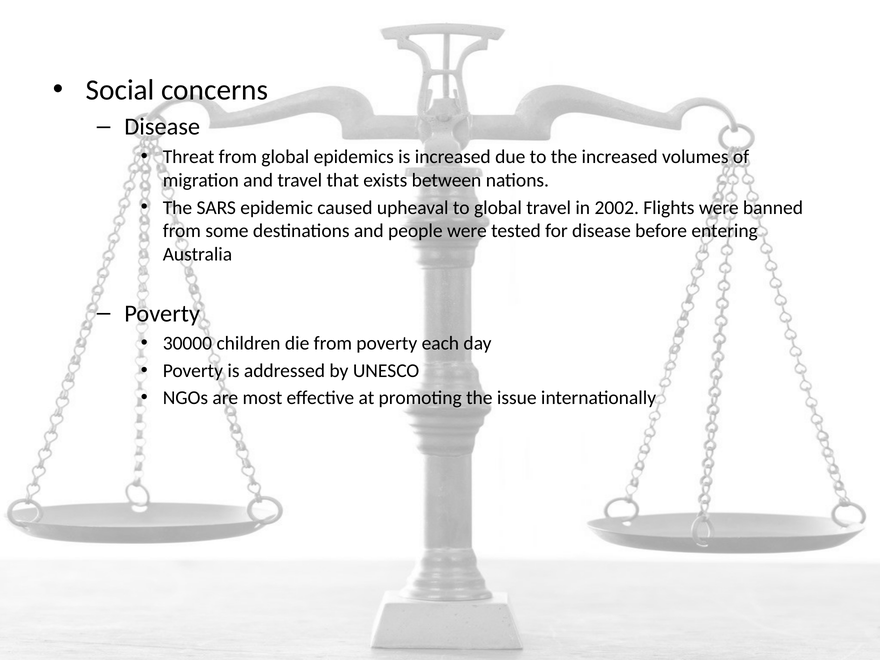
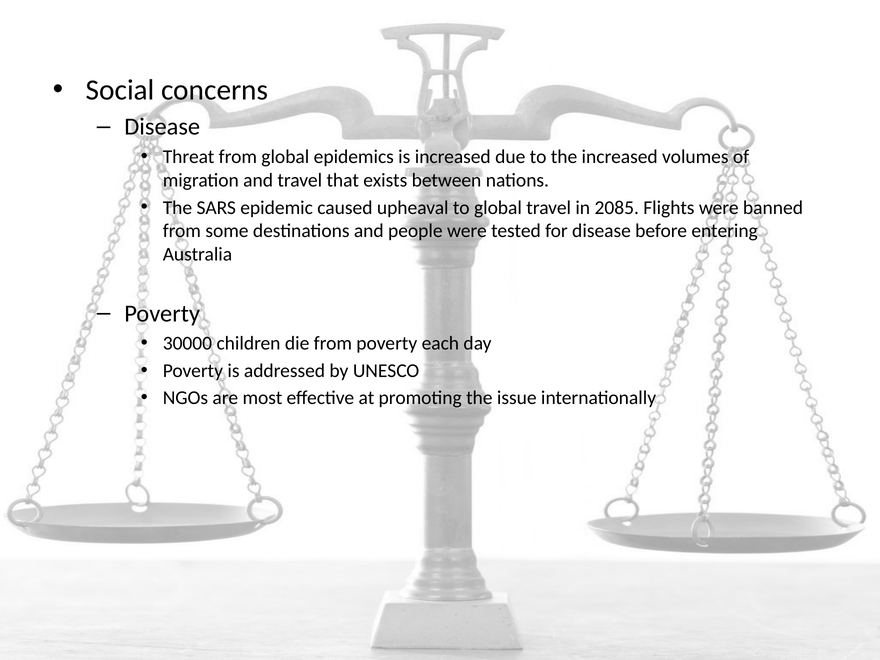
2002: 2002 -> 2085
